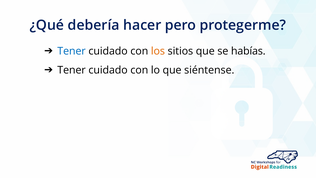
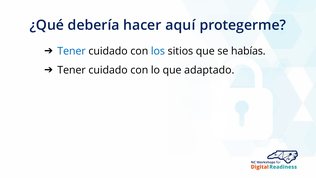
pero: pero -> aquí
los colour: orange -> blue
siéntense: siéntense -> adaptado
